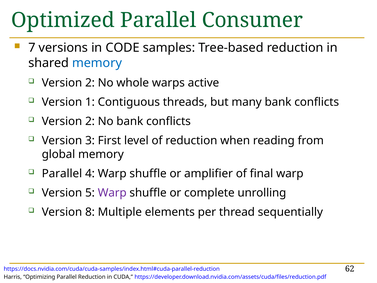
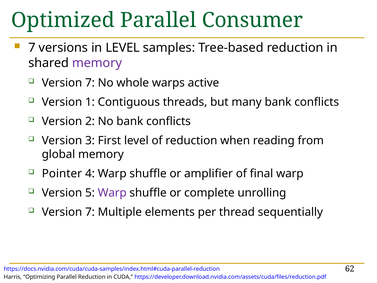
in CODE: CODE -> LEVEL
memory at (97, 63) colour: blue -> purple
2 at (90, 83): 2 -> 7
Parallel at (62, 173): Parallel -> Pointer
8 at (90, 212): 8 -> 7
